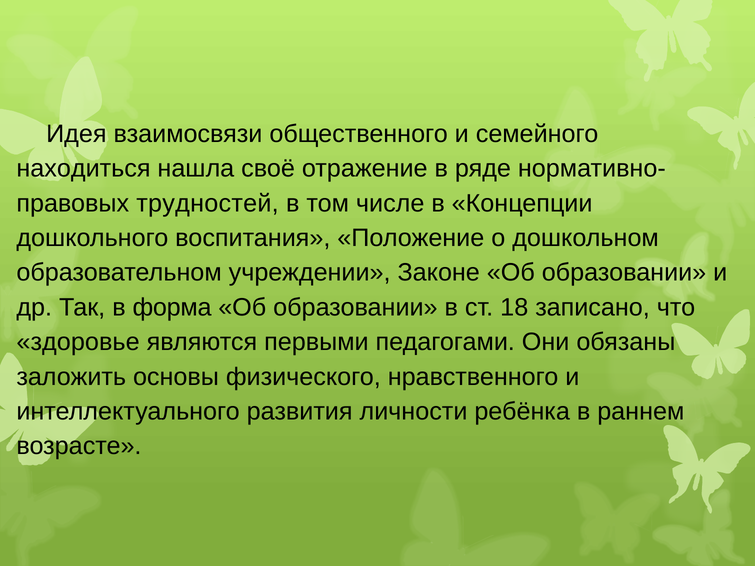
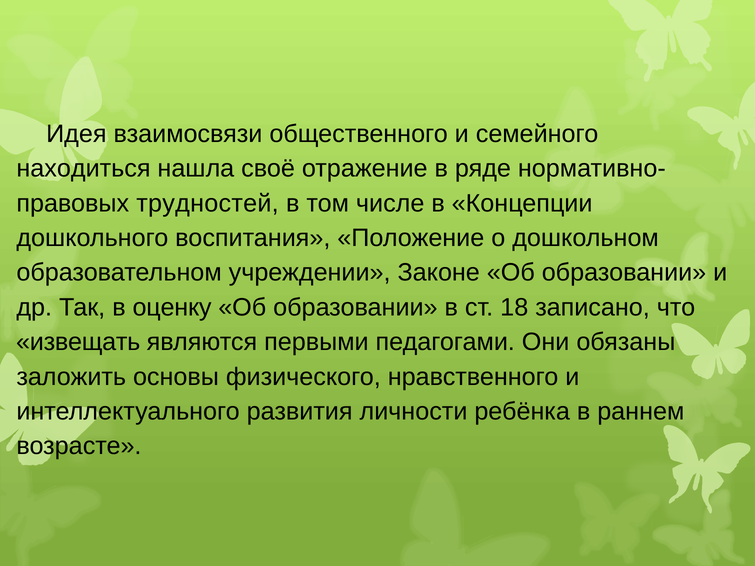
форма: форма -> оценку
здоровье: здоровье -> извещать
